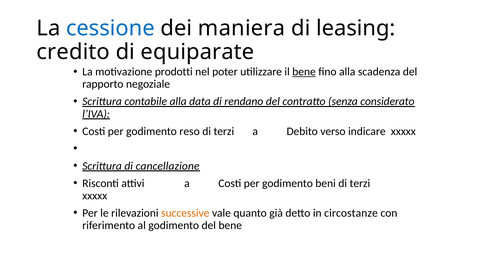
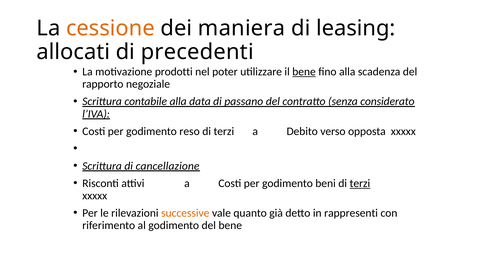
cessione colour: blue -> orange
credito: credito -> allocati
equiparate: equiparate -> precedenti
rendano: rendano -> passano
indicare: indicare -> opposta
terzi at (360, 184) underline: none -> present
circostanze: circostanze -> rappresenti
